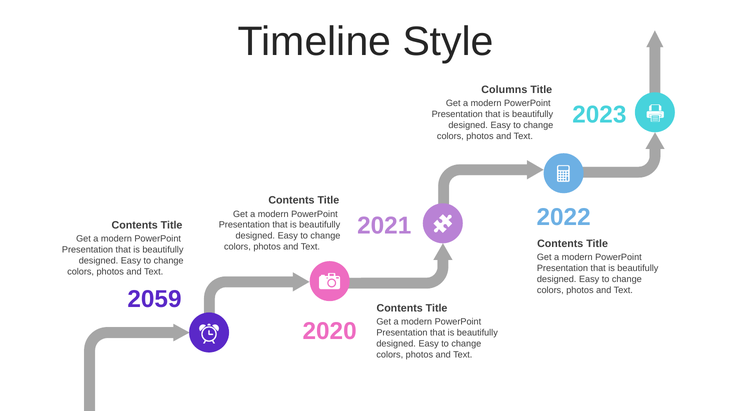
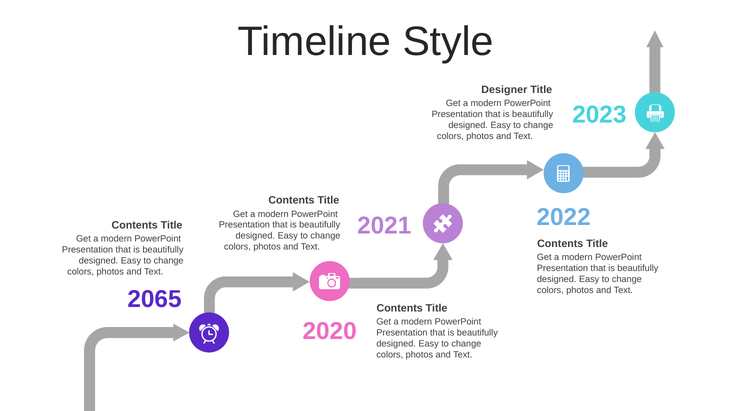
Columns: Columns -> Designer
2059: 2059 -> 2065
